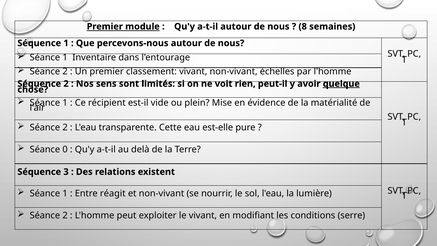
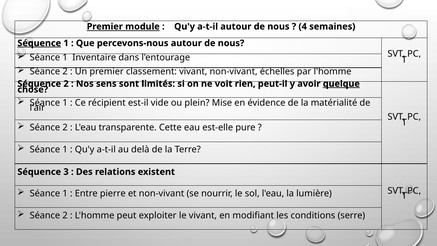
8: 8 -> 4
Séquence at (39, 43) underline: none -> present
0 at (65, 149): 0 -> 1
réagit: réagit -> pierre
